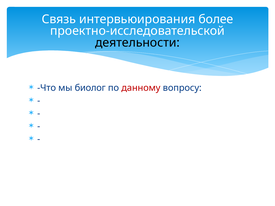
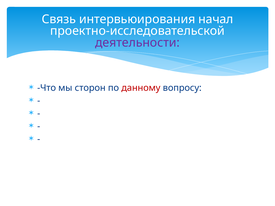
более: более -> начал
деятельности colour: black -> purple
биолог: биолог -> сторон
